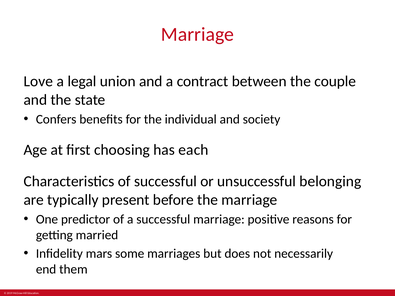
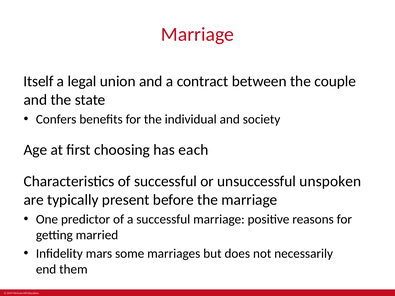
Love: Love -> Itself
belonging: belonging -> unspoken
